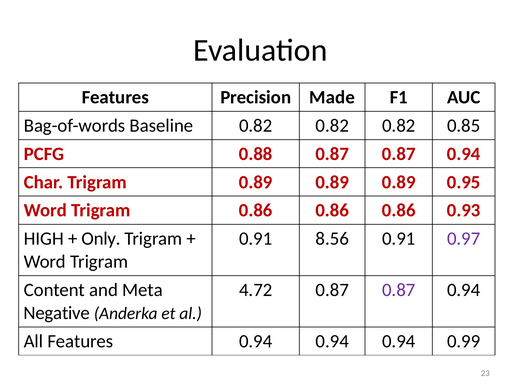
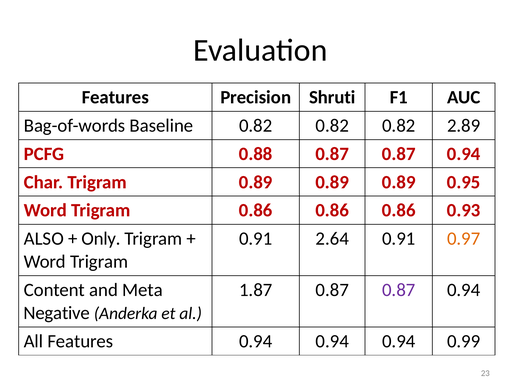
Made: Made -> Shruti
0.85: 0.85 -> 2.89
HIGH: HIGH -> ALSO
8.56: 8.56 -> 2.64
0.97 colour: purple -> orange
4.72: 4.72 -> 1.87
